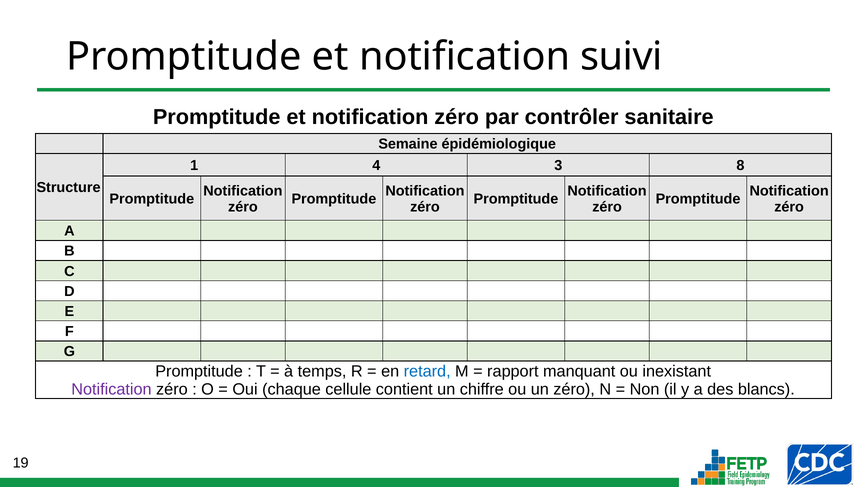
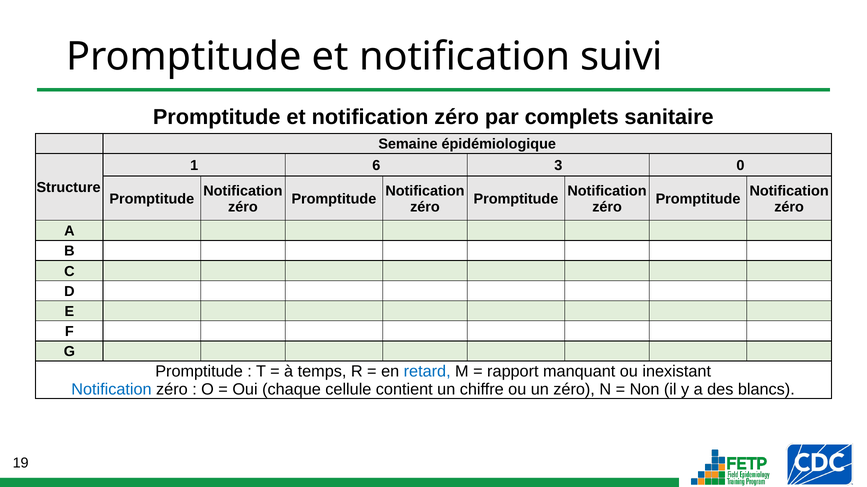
contrôler: contrôler -> complets
4: 4 -> 6
8: 8 -> 0
Notification at (111, 390) colour: purple -> blue
